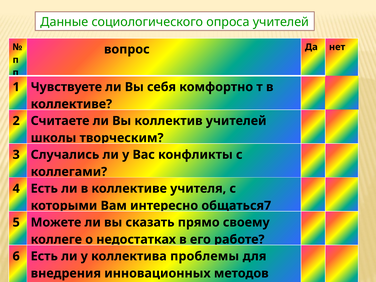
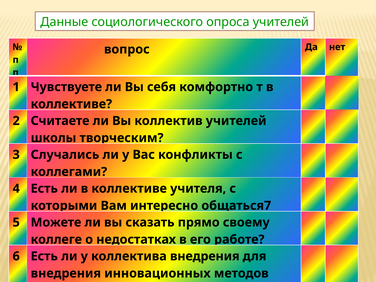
коллектива проблемы: проблемы -> внедрения
